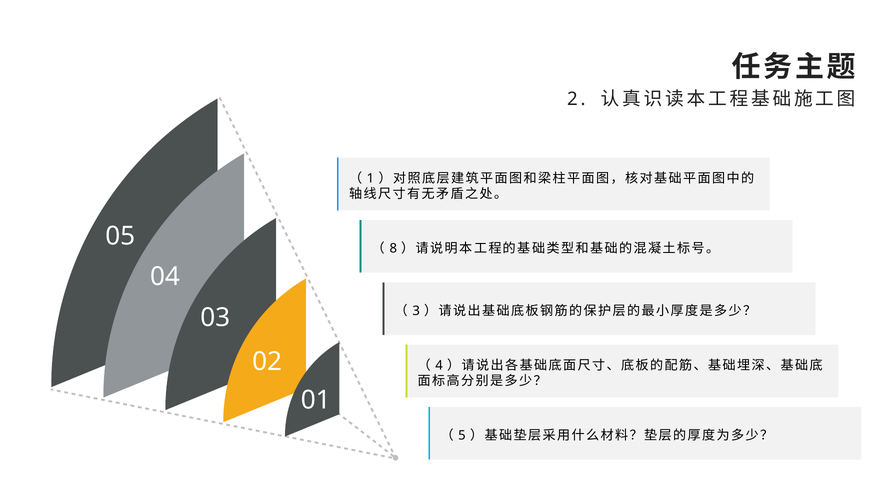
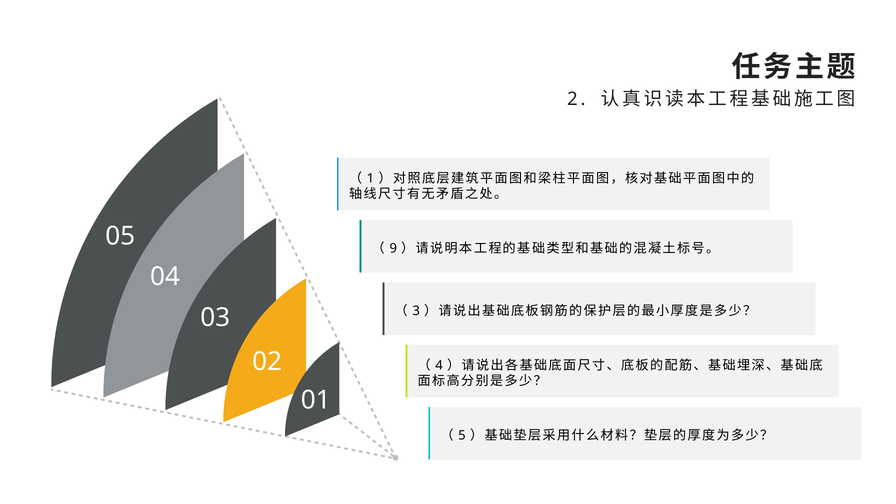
8: 8 -> 9
